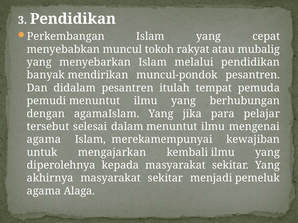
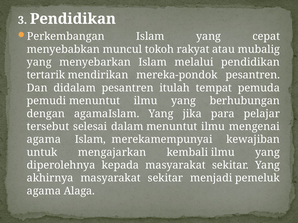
banyak: banyak -> tertarik
muncul-pondok: muncul-pondok -> mereka-pondok
